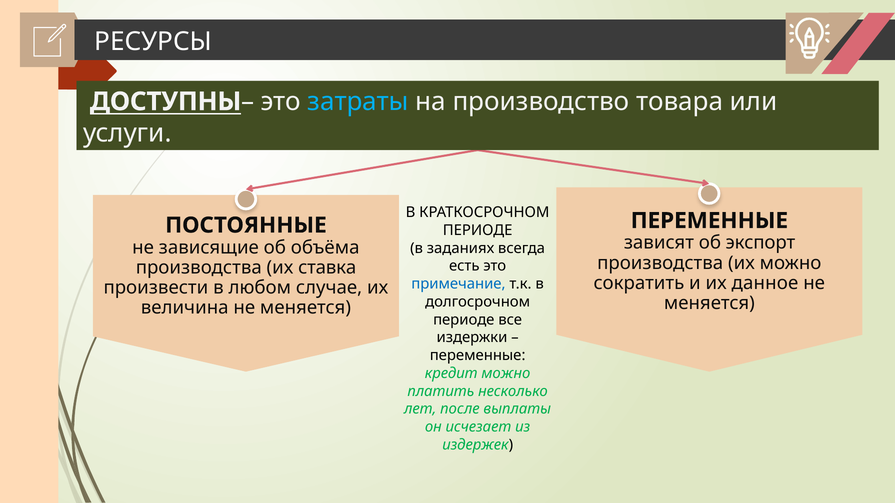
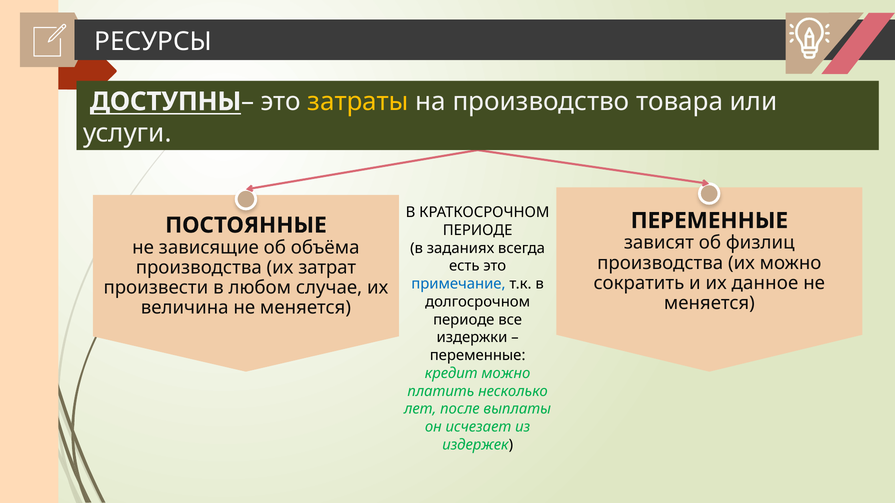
затраты colour: light blue -> yellow
экспорт: экспорт -> физлиц
ставка: ставка -> затрат
